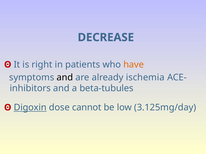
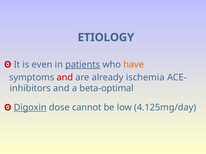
DECREASE: DECREASE -> ETIOLOGY
right: right -> even
patients underline: none -> present
and at (65, 78) colour: black -> red
beta-tubules: beta-tubules -> beta-optimal
3.125mg/day: 3.125mg/day -> 4.125mg/day
